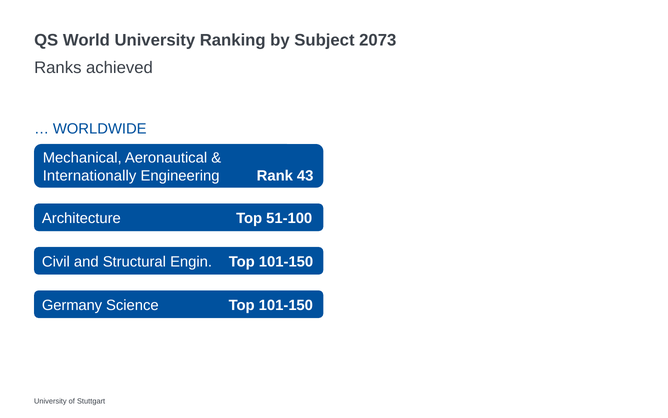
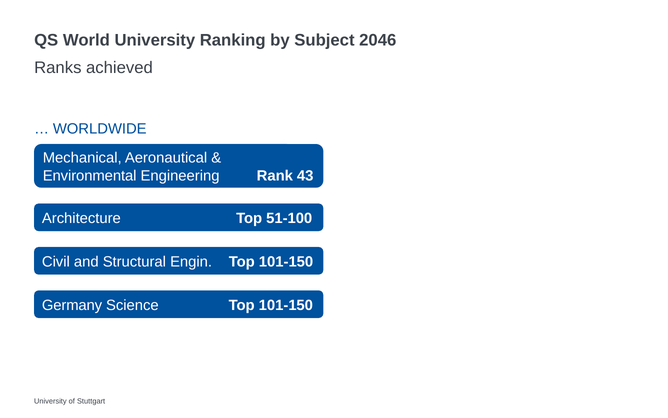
2073: 2073 -> 2046
Internationally: Internationally -> Environmental
